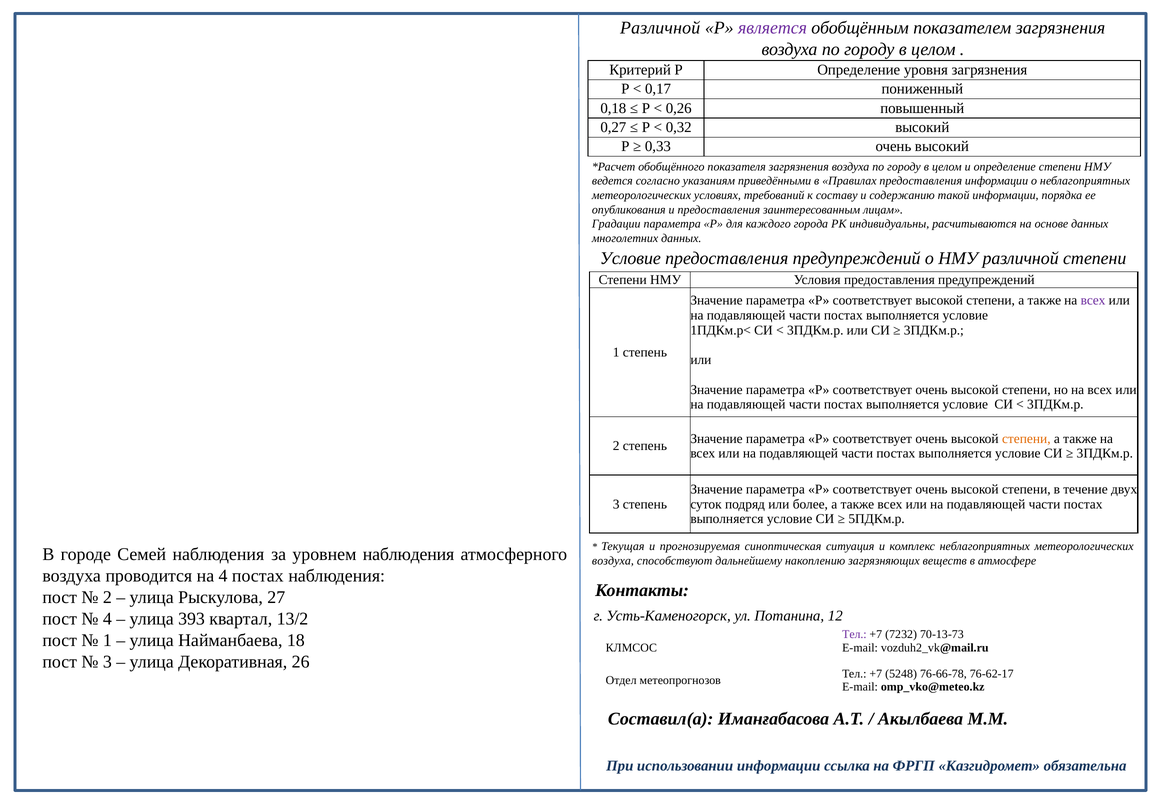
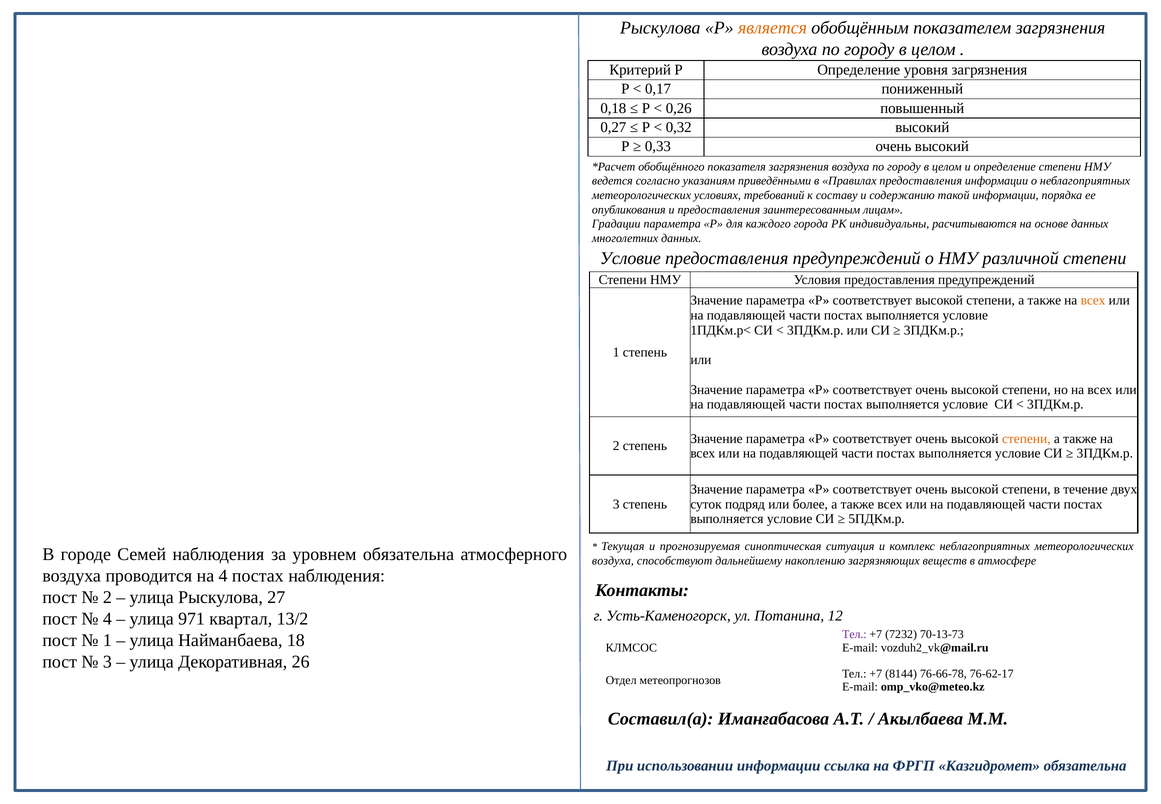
Различной at (660, 28): Различной -> Рыскулова
является colour: purple -> orange
всех at (1093, 300) colour: purple -> orange
уровнем наблюдения: наблюдения -> обязательна
393: 393 -> 971
5248: 5248 -> 8144
